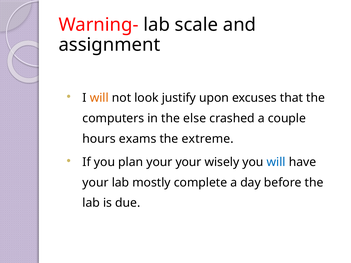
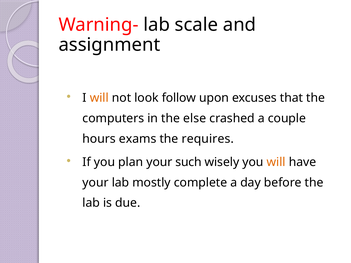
justify: justify -> follow
extreme: extreme -> requires
your your: your -> such
will at (276, 162) colour: blue -> orange
